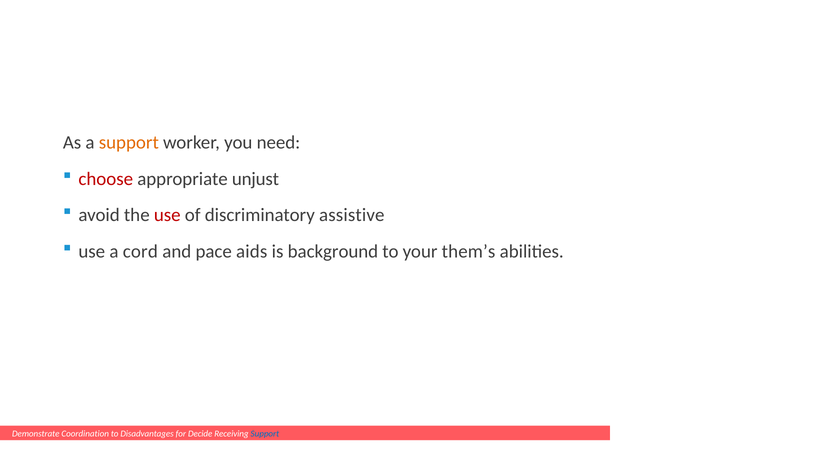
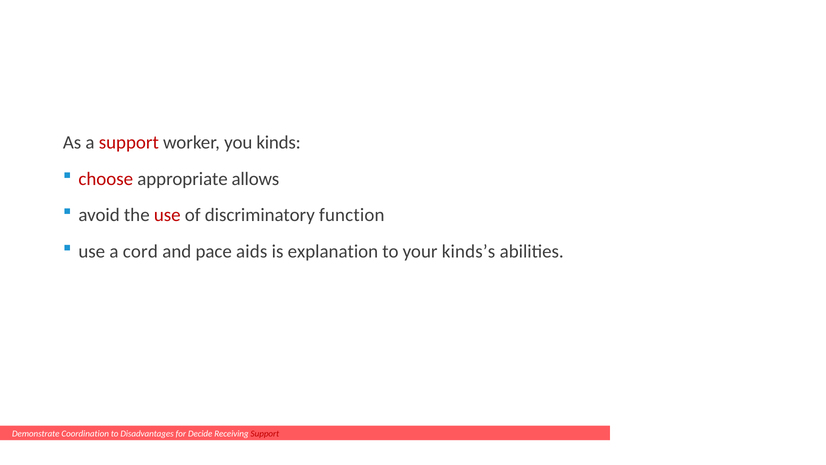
support at (129, 143) colour: orange -> red
need: need -> kinds
unjust: unjust -> allows
assistive: assistive -> function
background: background -> explanation
them’s: them’s -> kinds’s
Support at (265, 433) colour: blue -> red
